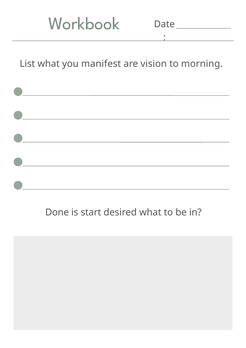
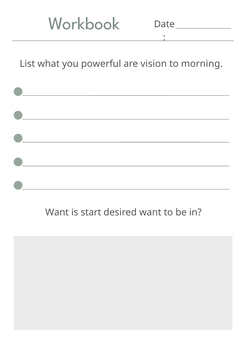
manifest: manifest -> powerful
Done at (57, 212): Done -> Want
desired what: what -> want
